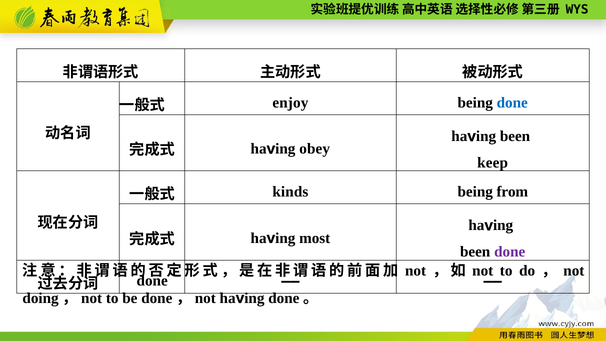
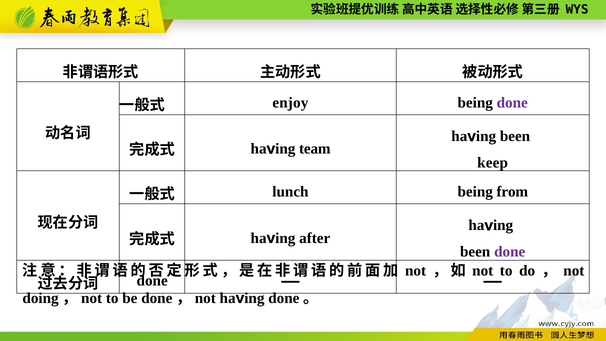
done at (512, 103) colour: blue -> purple
obey: obey -> team
kinds: kinds -> lunch
most: most -> after
